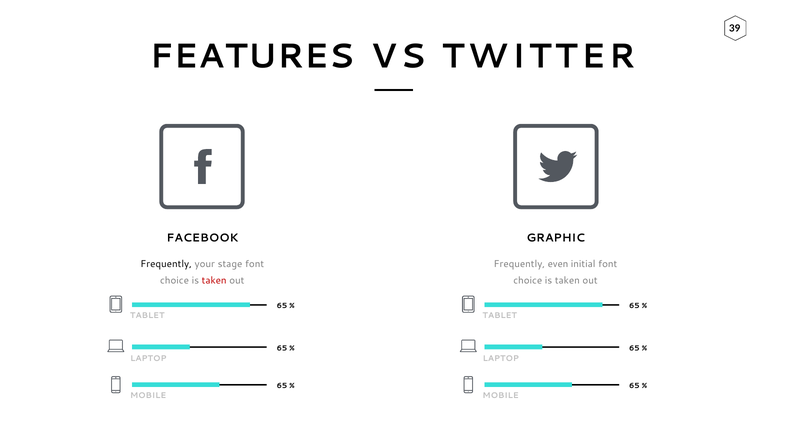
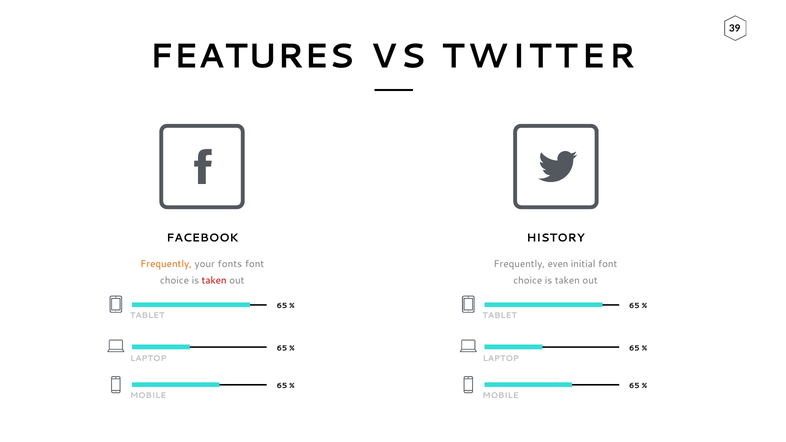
GRAPHIC: GRAPHIC -> HISTORY
Frequently at (166, 264) colour: black -> orange
stage: stage -> fonts
